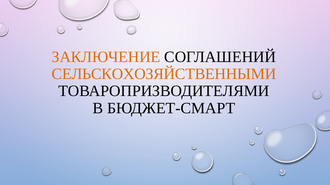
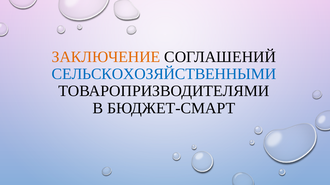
СЕЛЬСКОХОЗЯЙСТВЕННЫМИ colour: orange -> blue
